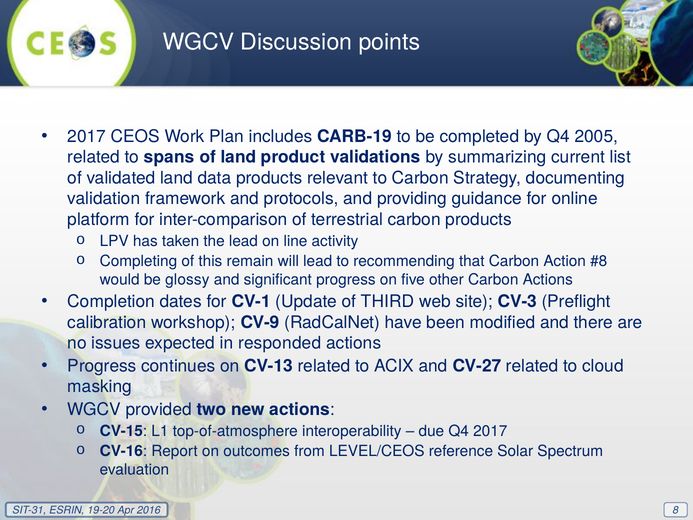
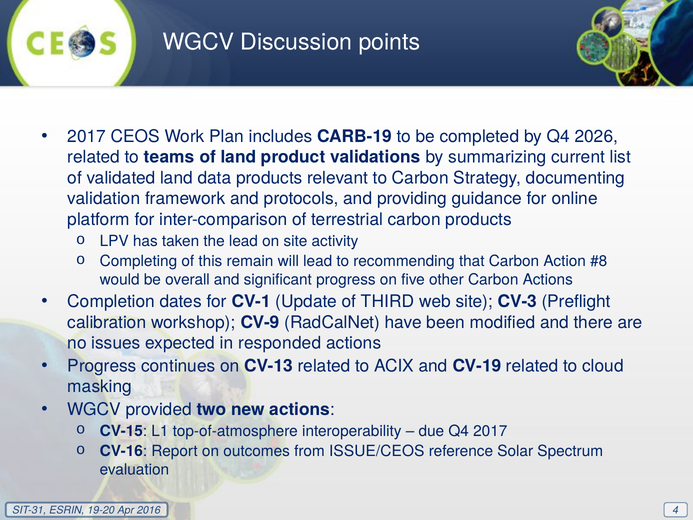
2005: 2005 -> 2026
spans: spans -> teams
on line: line -> site
glossy: glossy -> overall
CV-27: CV-27 -> CV-19
LEVEL/CEOS: LEVEL/CEOS -> ISSUE/CEOS
8: 8 -> 4
